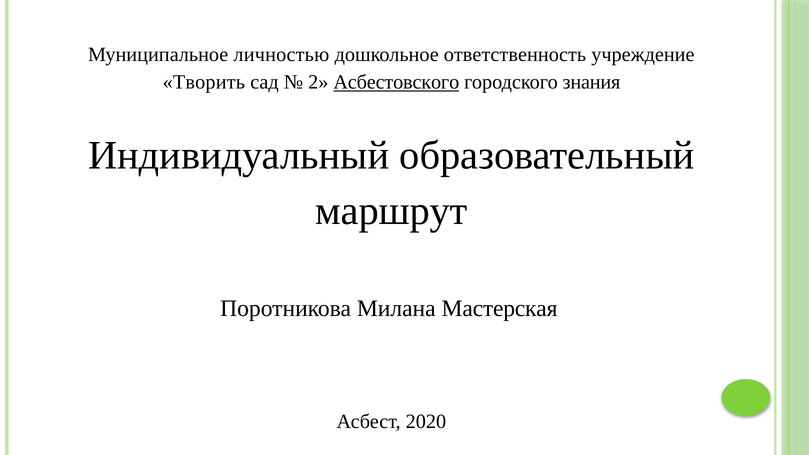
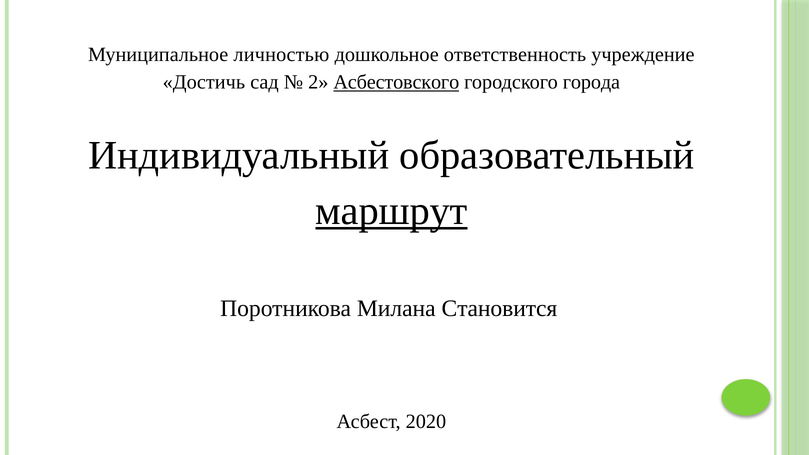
Творить: Творить -> Достичь
знания: знания -> города
маршрут underline: none -> present
Мастерская: Мастерская -> Становится
